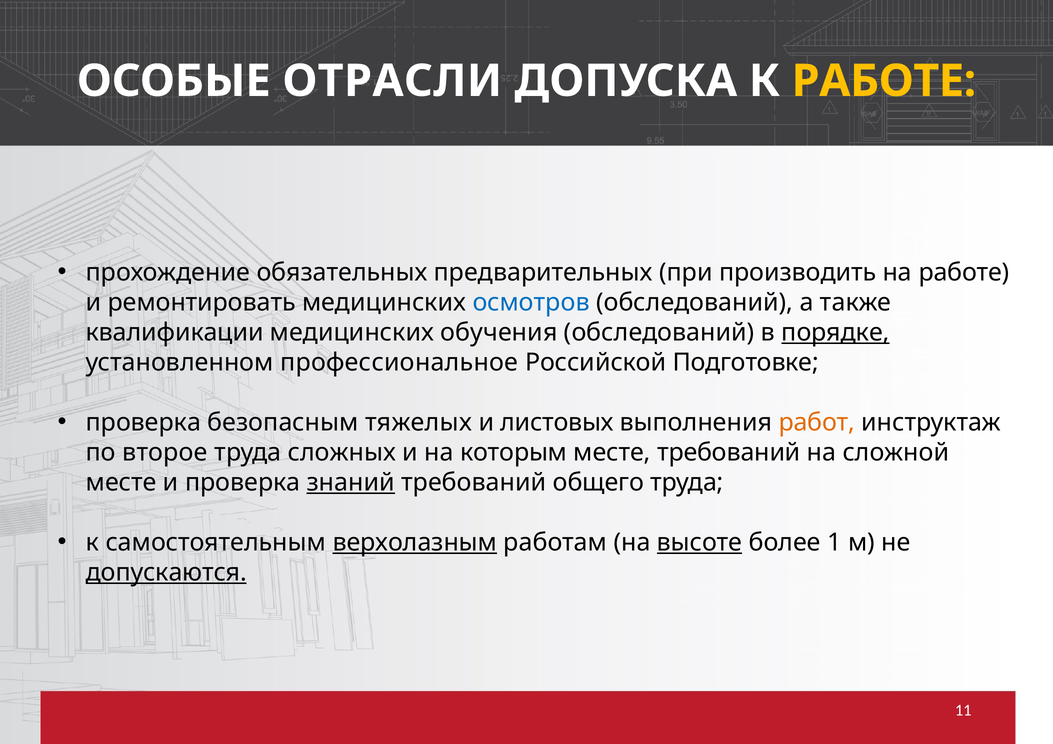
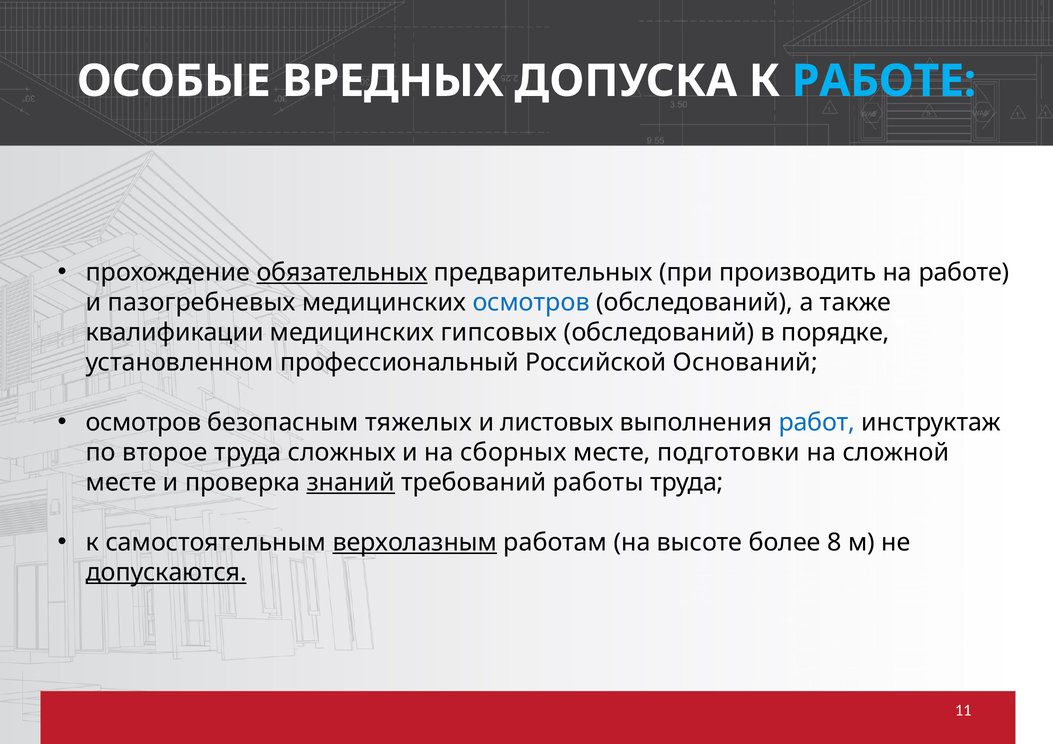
ОТРАСЛИ: ОТРАСЛИ -> ВРЕДНЫХ
РАБОТЕ at (884, 81) colour: yellow -> light blue
обязательных underline: none -> present
ремонтировать: ремонтировать -> пазогребневых
обучения: обучения -> гипсовых
порядке underline: present -> none
профессиональное: профессиональное -> профессиональный
Подготовке: Подготовке -> Оснований
проверка at (143, 423): проверка -> осмотров
работ colour: orange -> blue
которым: которым -> сборных
месте требований: требований -> подготовки
общего: общего -> работы
высоте underline: present -> none
1: 1 -> 8
